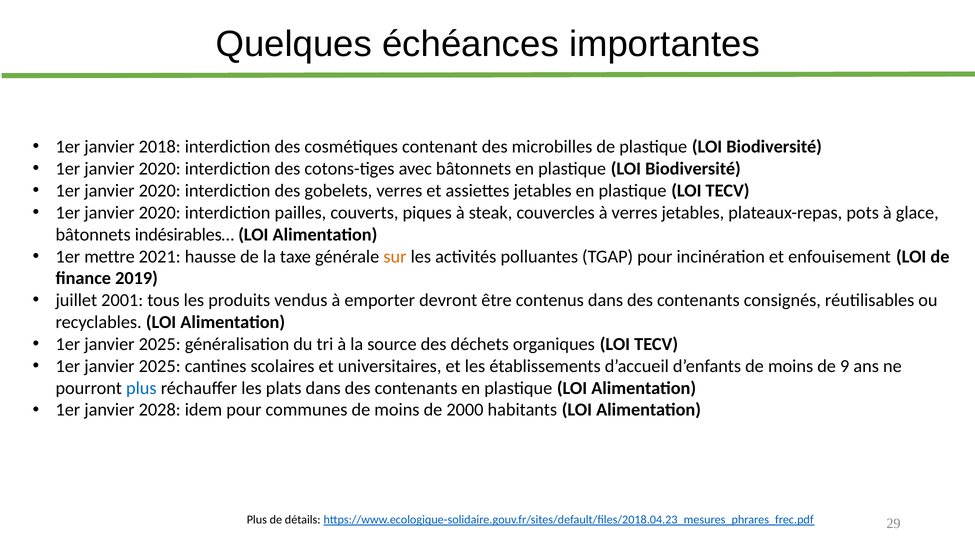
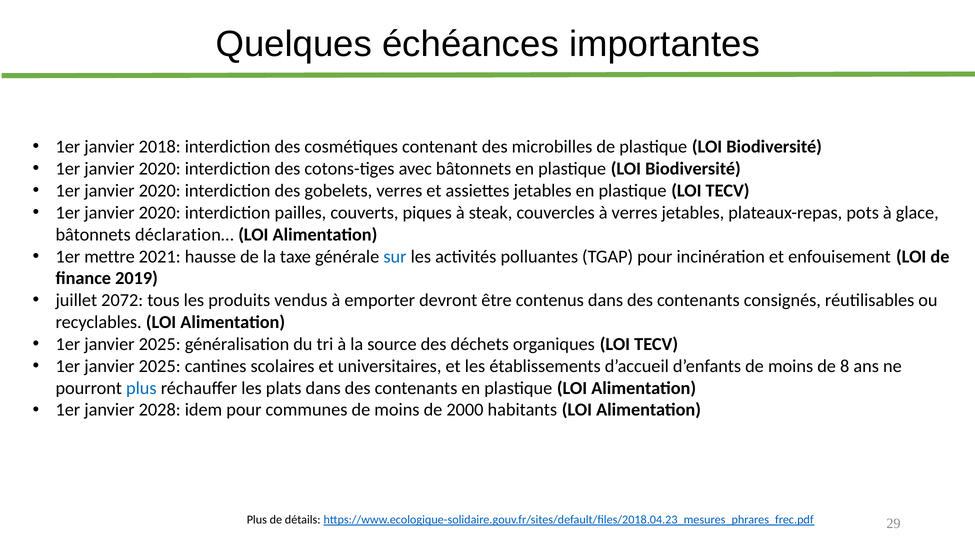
indésirables…: indésirables… -> déclaration…
sur colour: orange -> blue
2001: 2001 -> 2072
9: 9 -> 8
